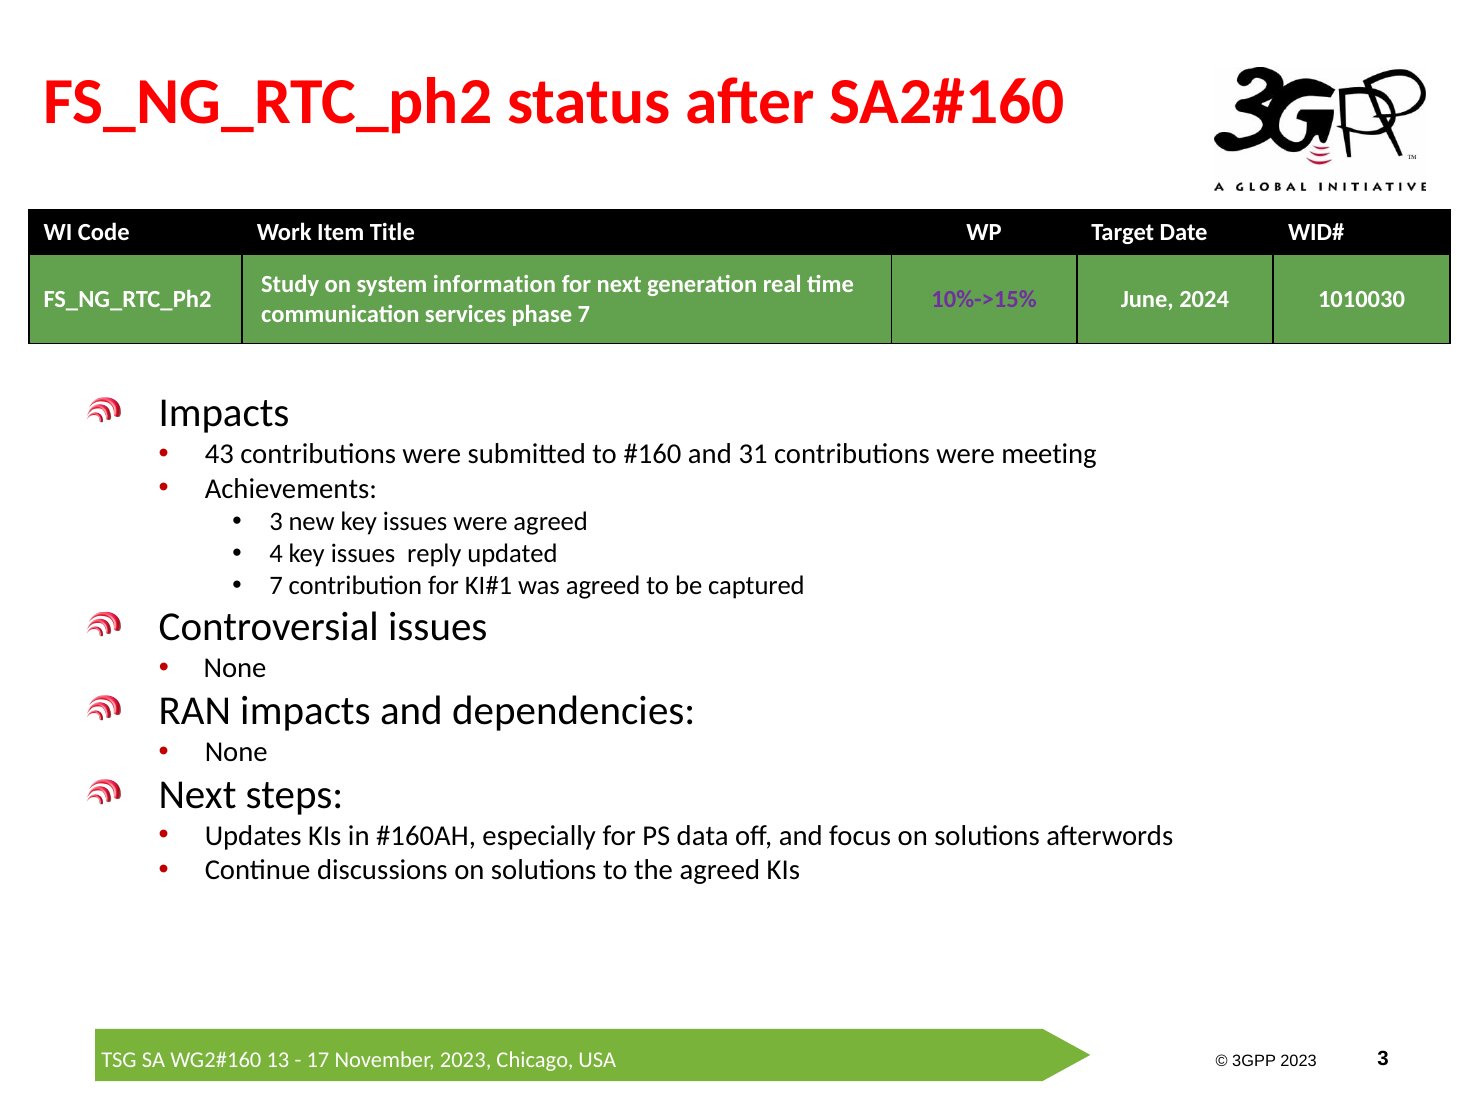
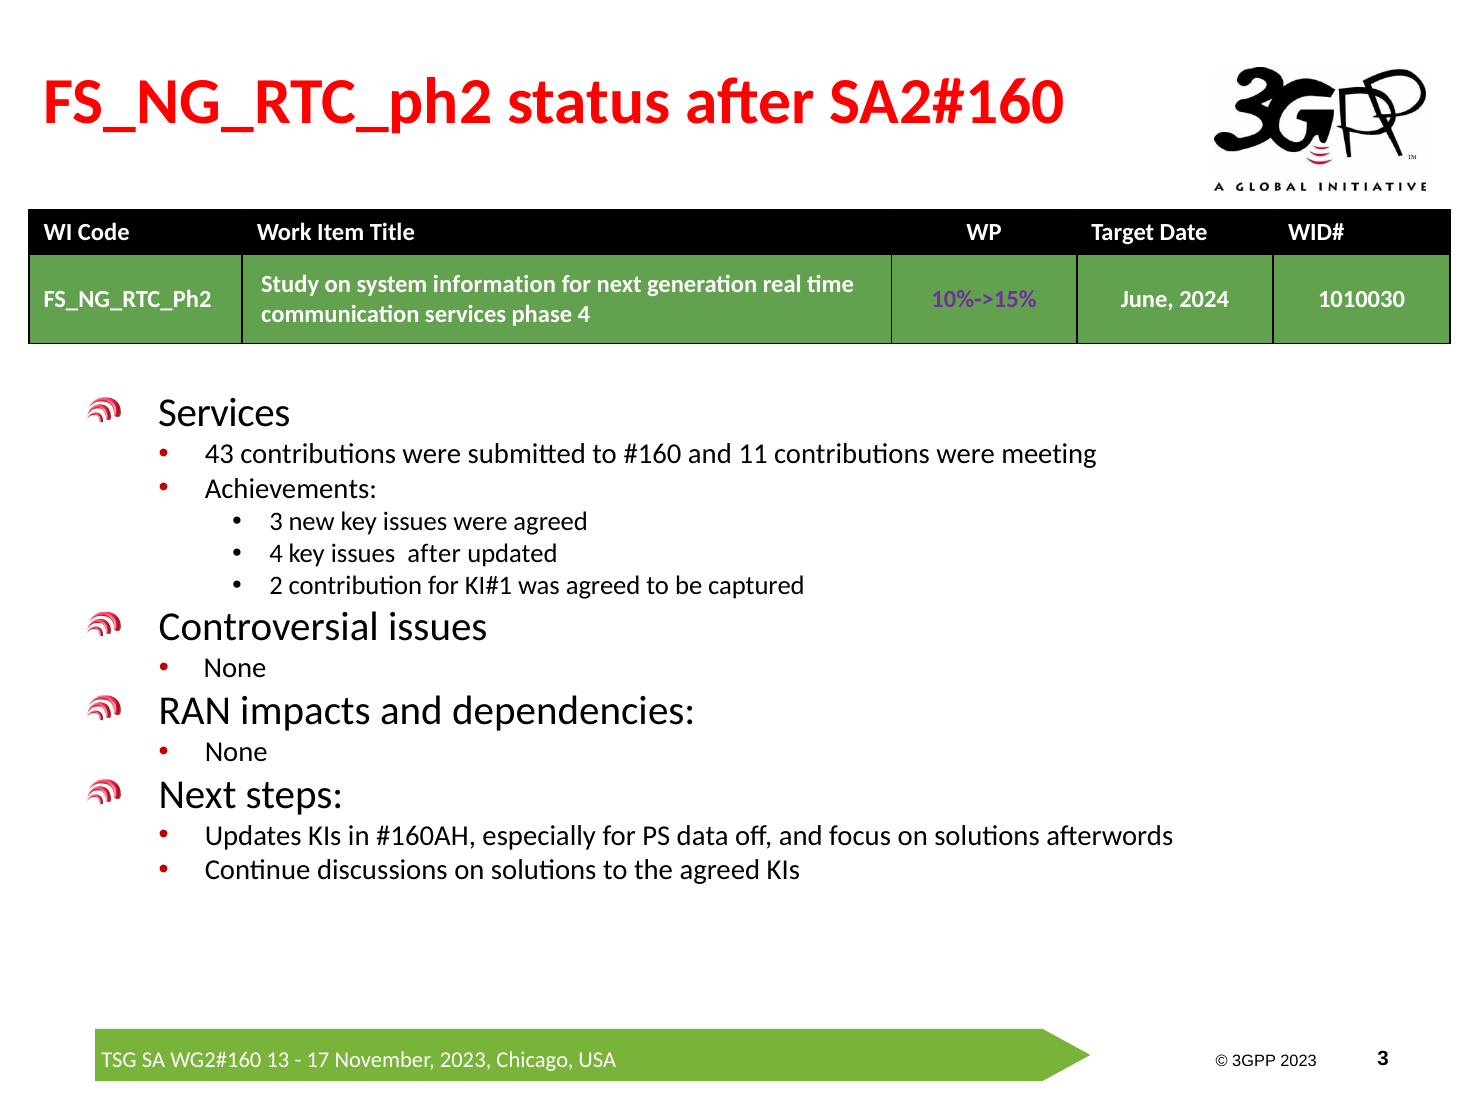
phase 7: 7 -> 4
Impacts at (224, 413): Impacts -> Services
31: 31 -> 11
issues reply: reply -> after
7 at (276, 585): 7 -> 2
